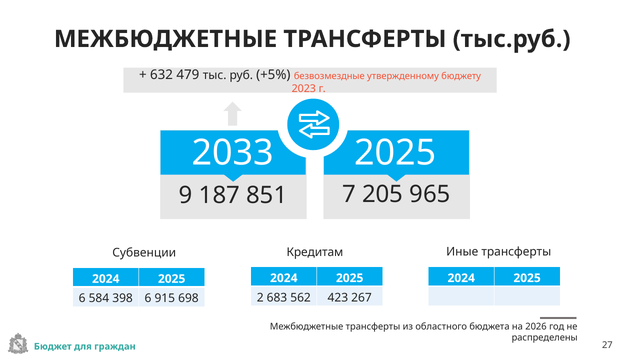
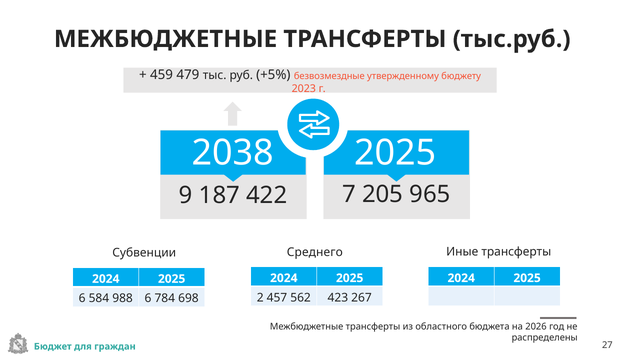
632: 632 -> 459
2033: 2033 -> 2038
851: 851 -> 422
Кредитам: Кредитам -> Среднего
683: 683 -> 457
398: 398 -> 988
915: 915 -> 784
